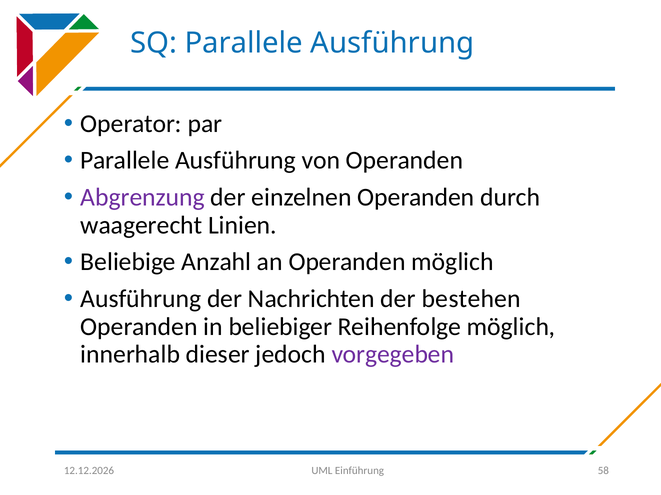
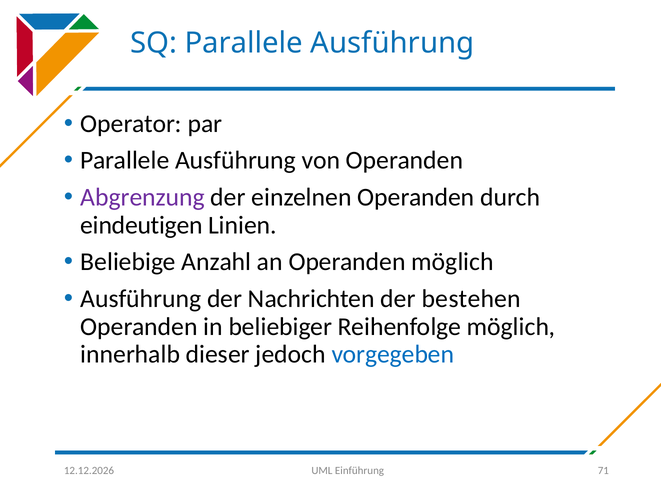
waagerecht: waagerecht -> eindeutigen
vorgegeben colour: purple -> blue
58: 58 -> 71
